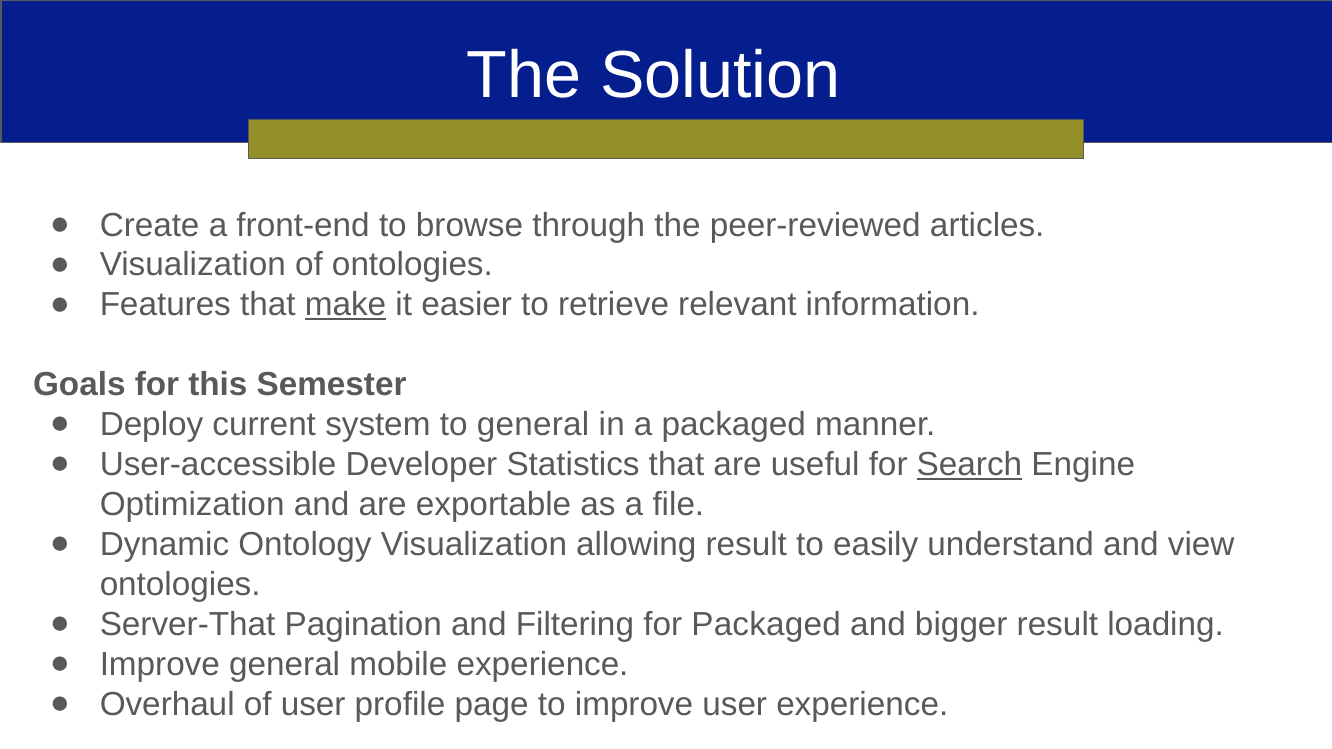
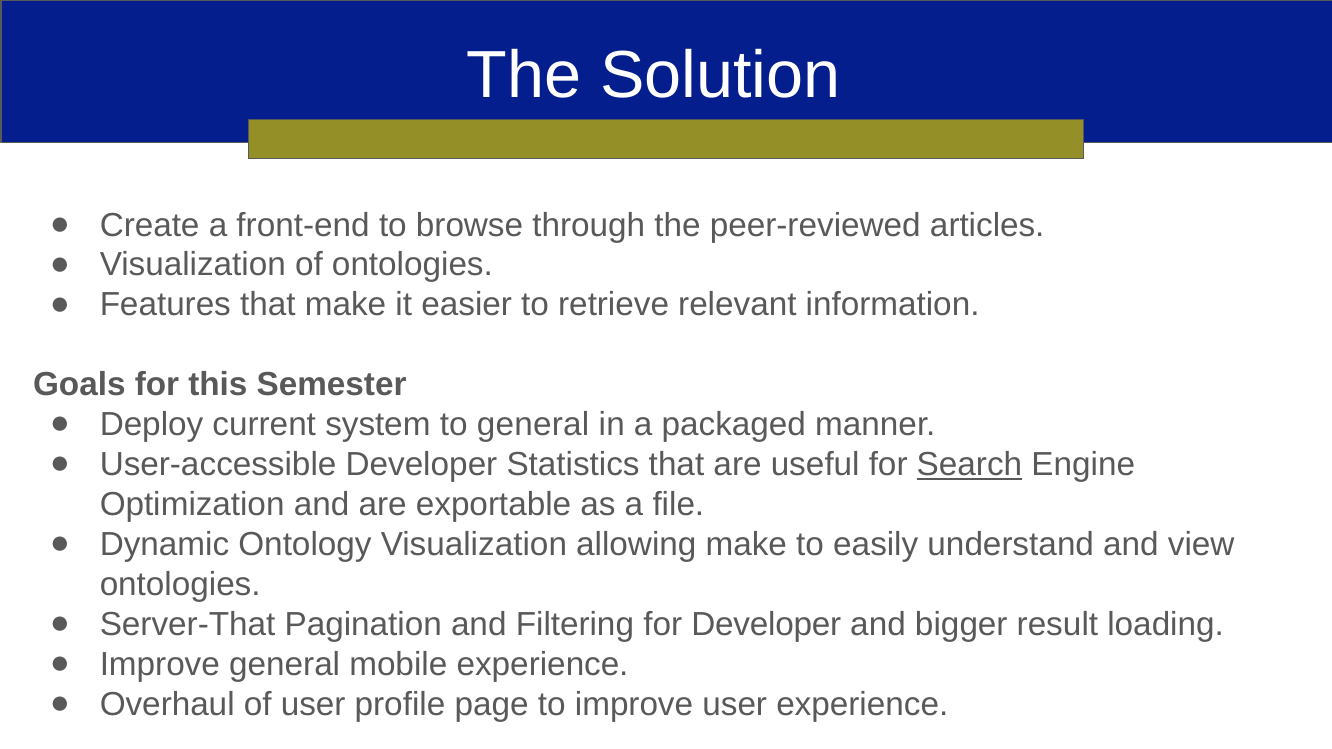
make at (346, 305) underline: present -> none
allowing result: result -> make
for Packaged: Packaged -> Developer
